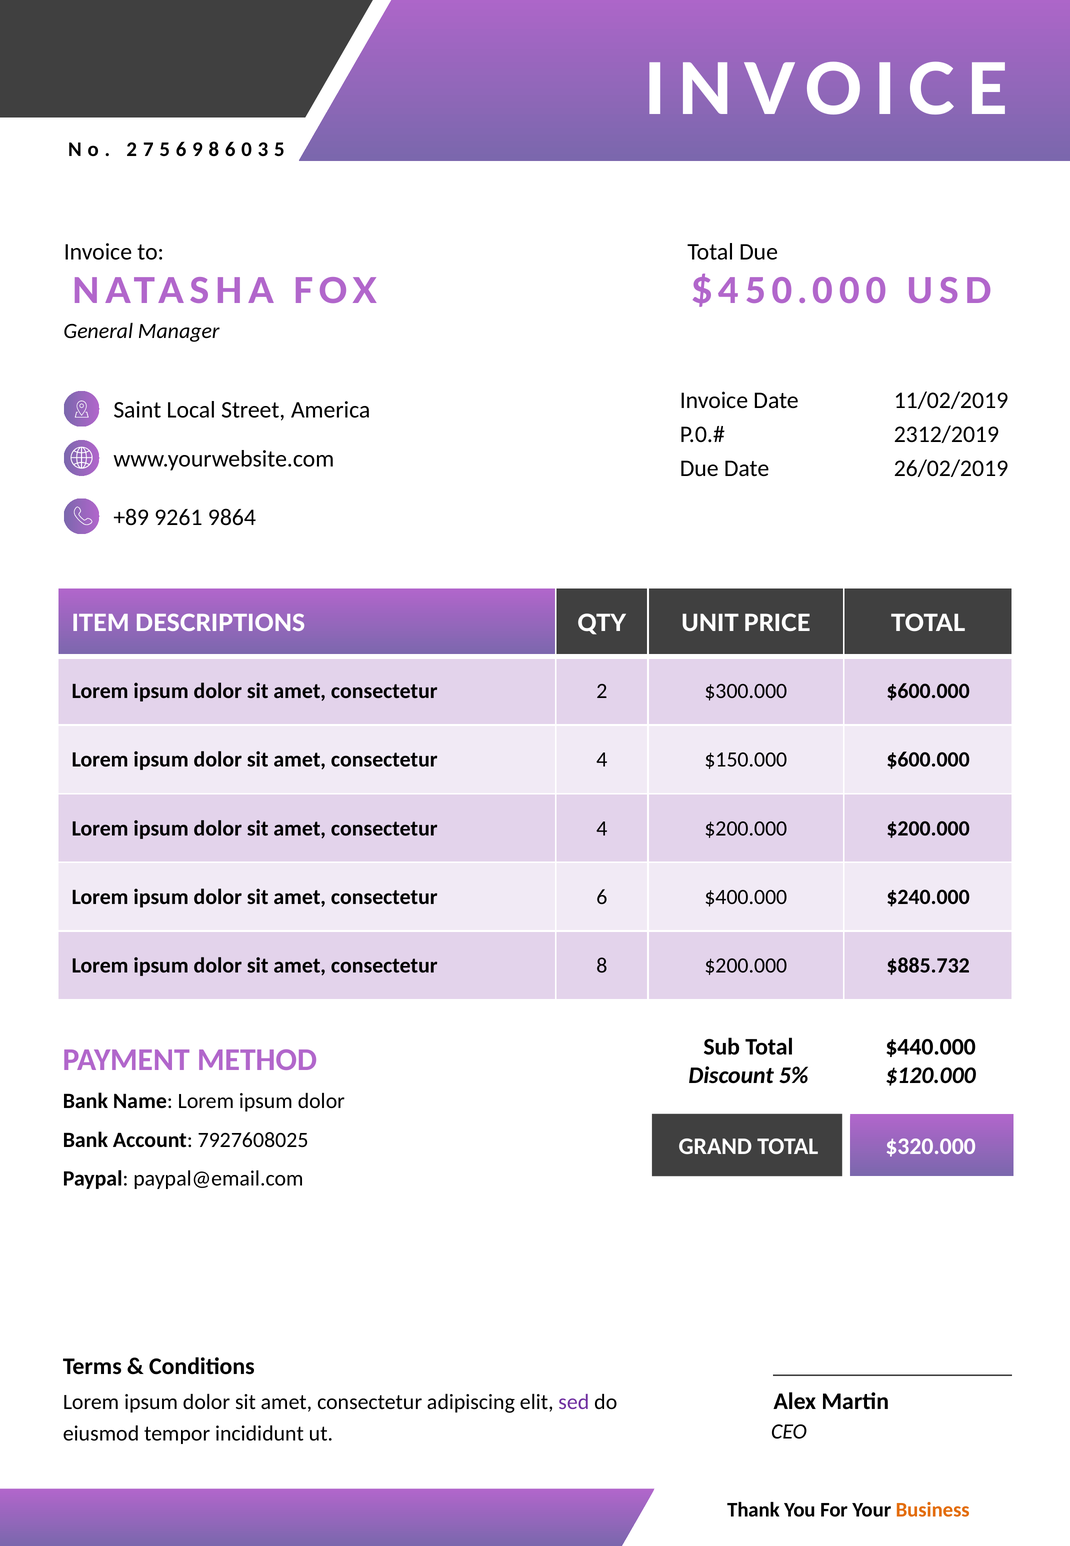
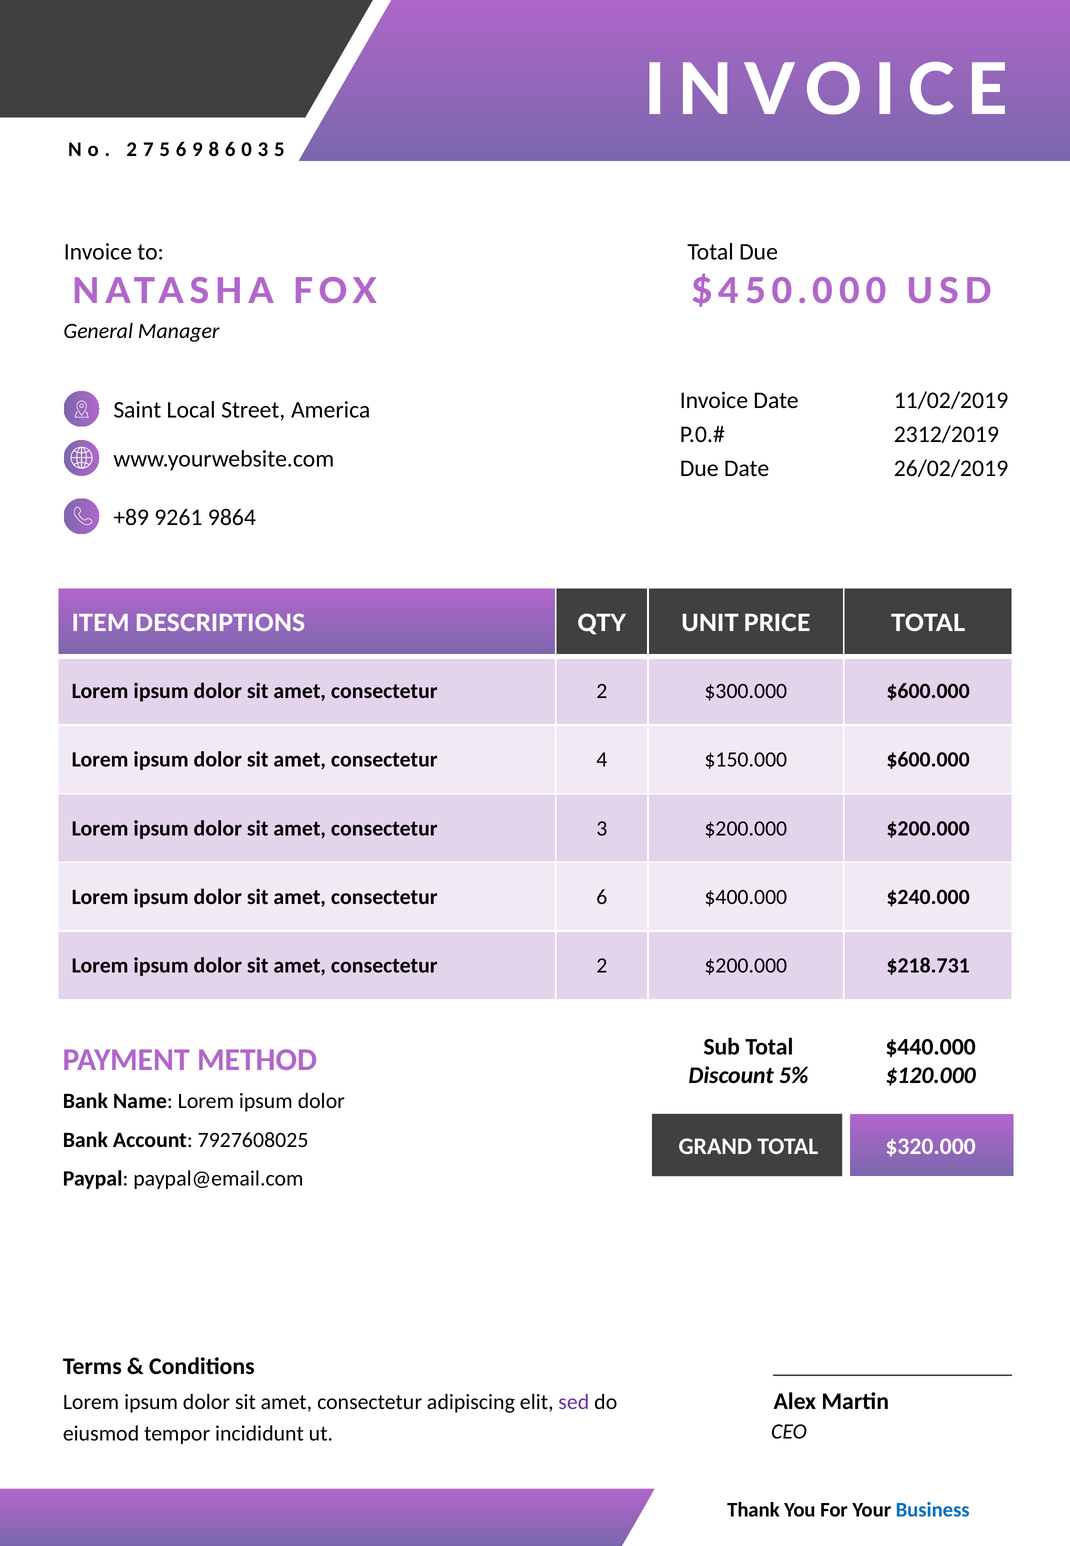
4 at (602, 828): 4 -> 3
8 at (602, 965): 8 -> 2
$885.732: $885.732 -> $218.731
Business colour: orange -> blue
